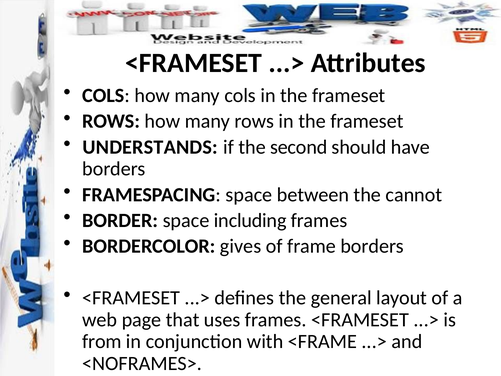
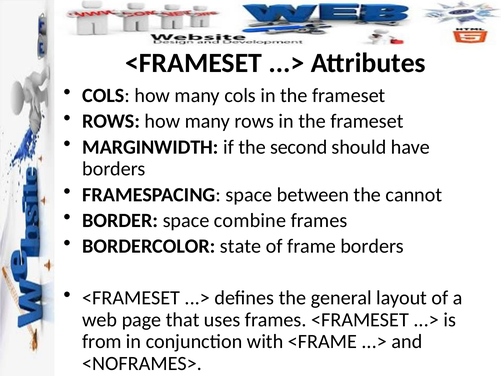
UNDERSTANDS: UNDERSTANDS -> MARGINWIDTH
including: including -> combine
gives: gives -> state
